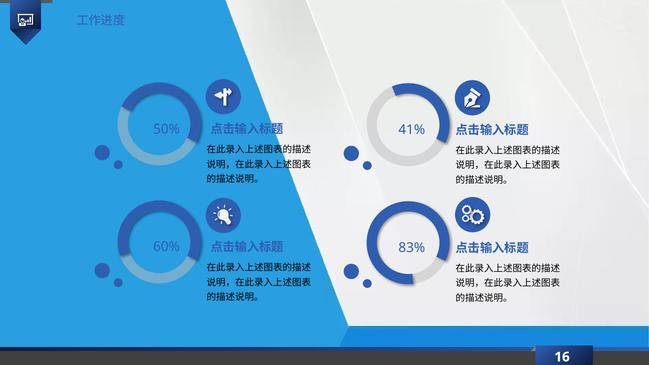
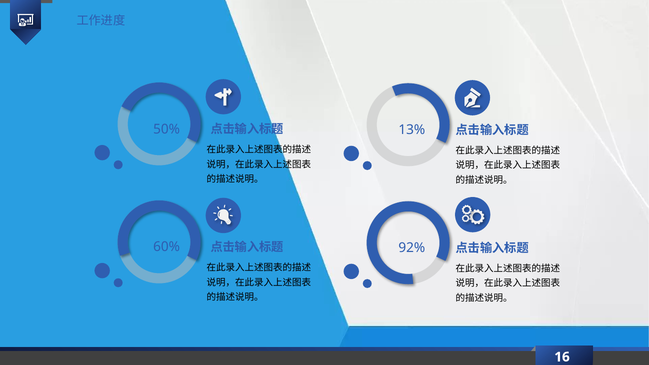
41%: 41% -> 13%
83%: 83% -> 92%
